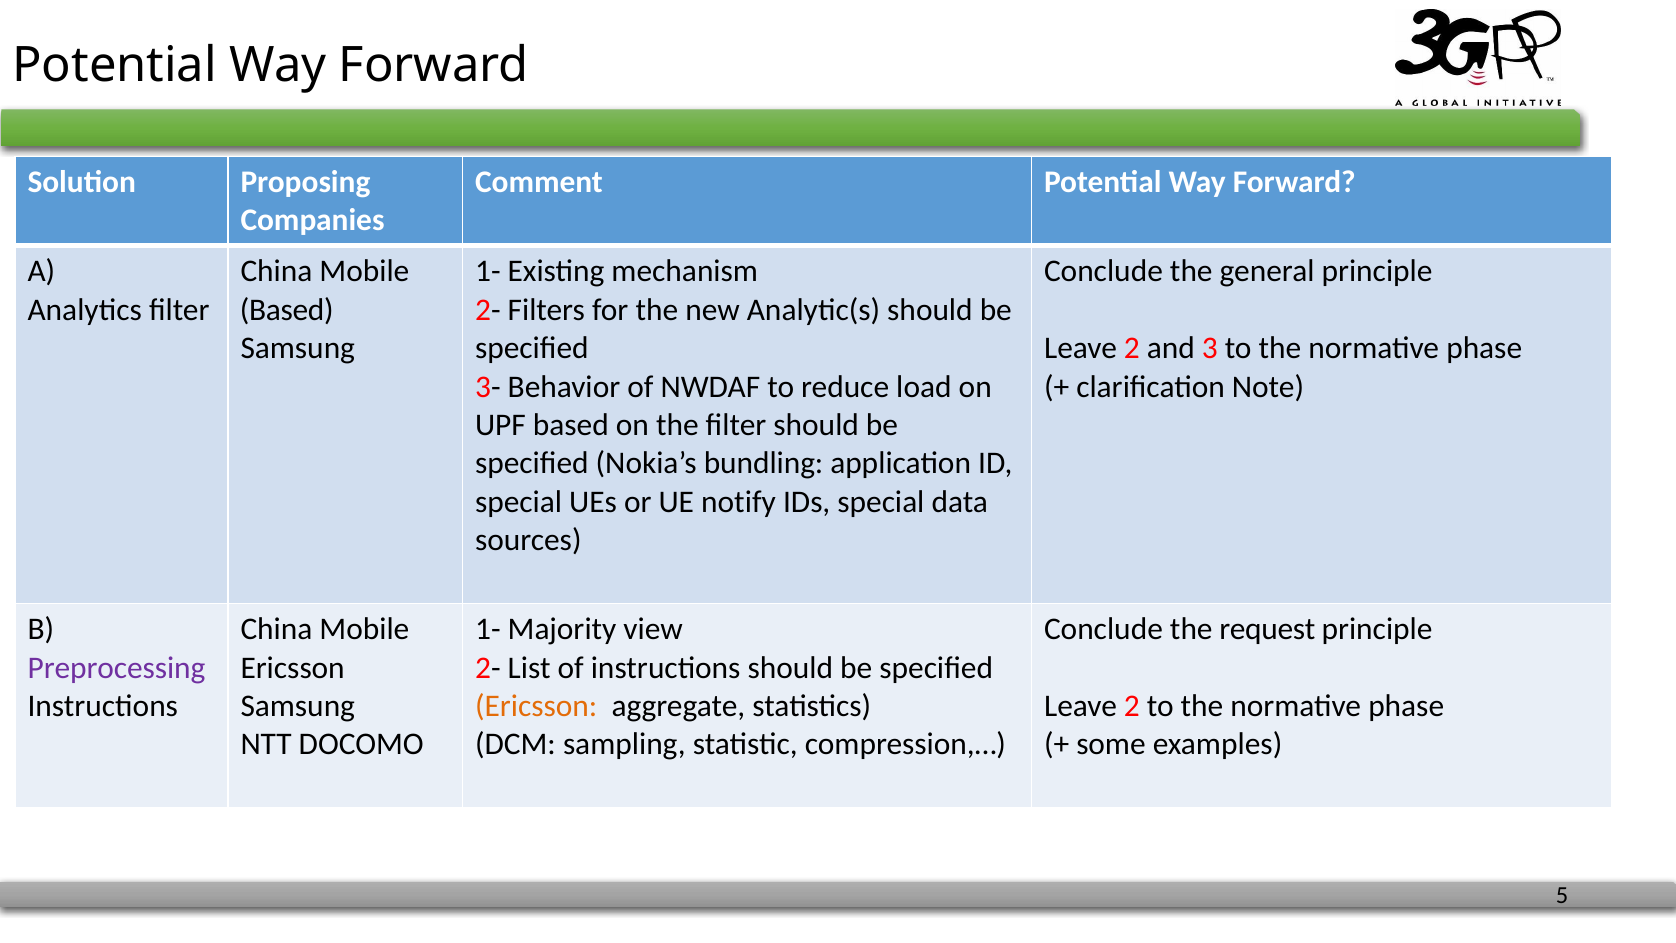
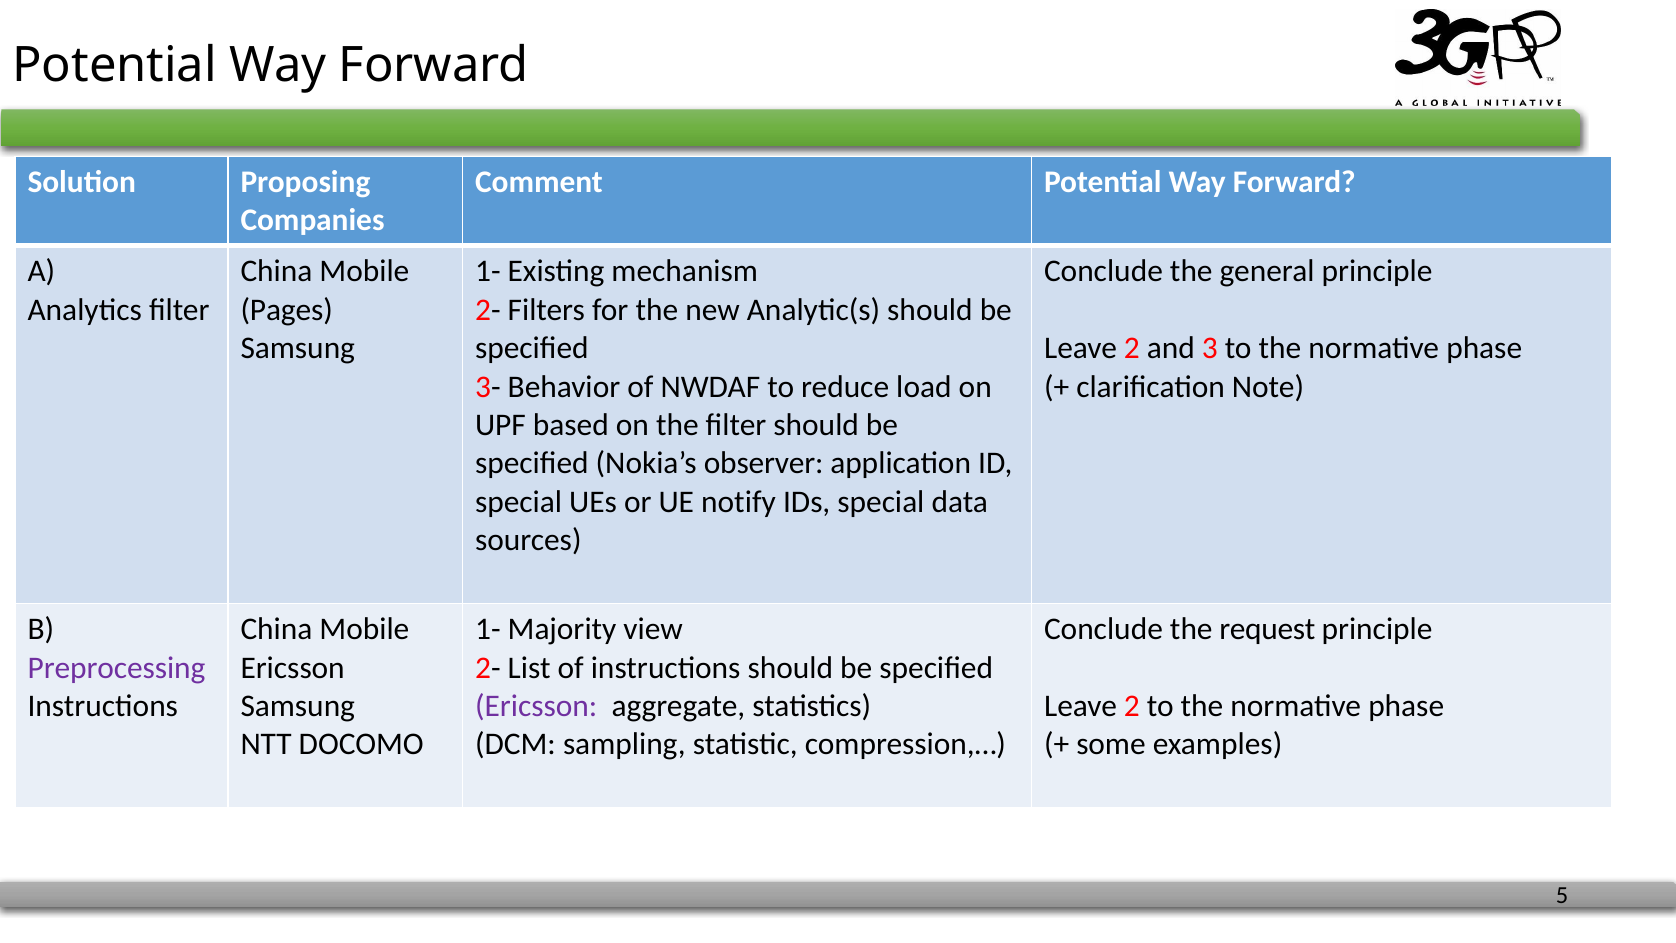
Based at (287, 310): Based -> Pages
bundling: bundling -> observer
Ericsson at (536, 706) colour: orange -> purple
